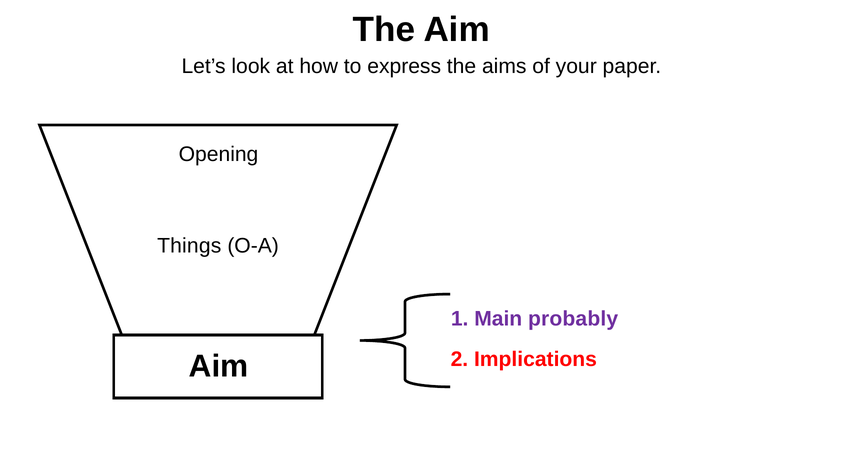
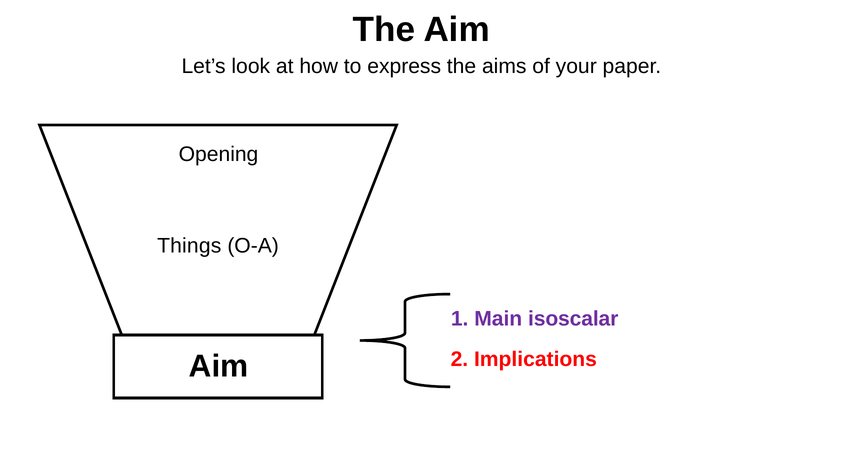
probably: probably -> isoscalar
